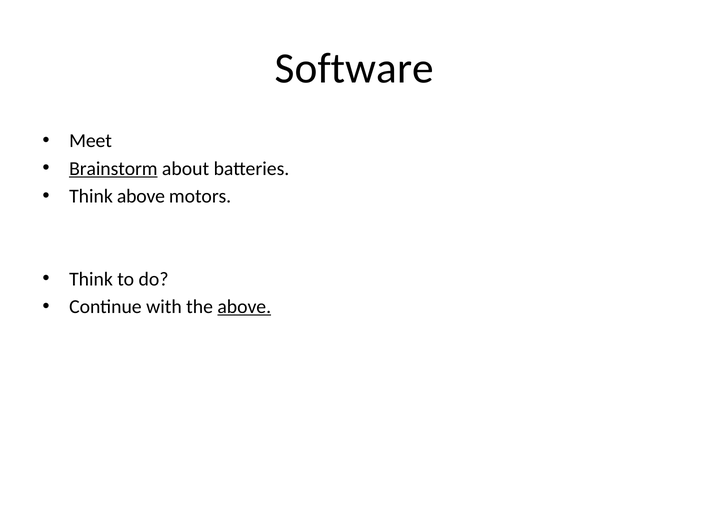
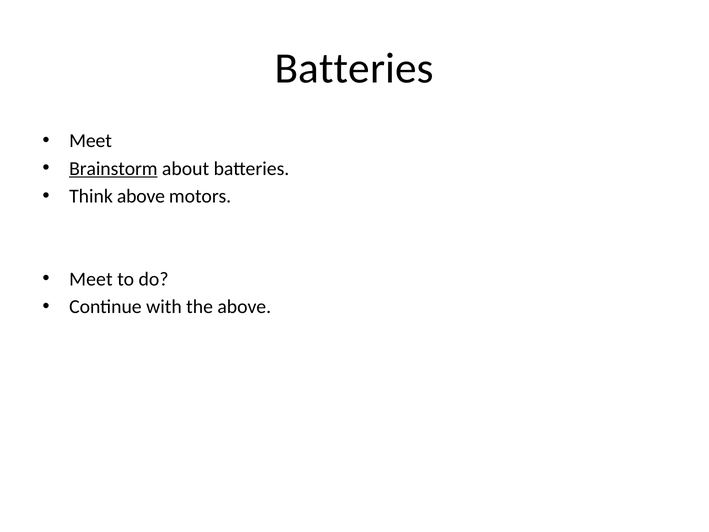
Software at (354, 69): Software -> Batteries
Think at (91, 279): Think -> Meet
above at (244, 306) underline: present -> none
